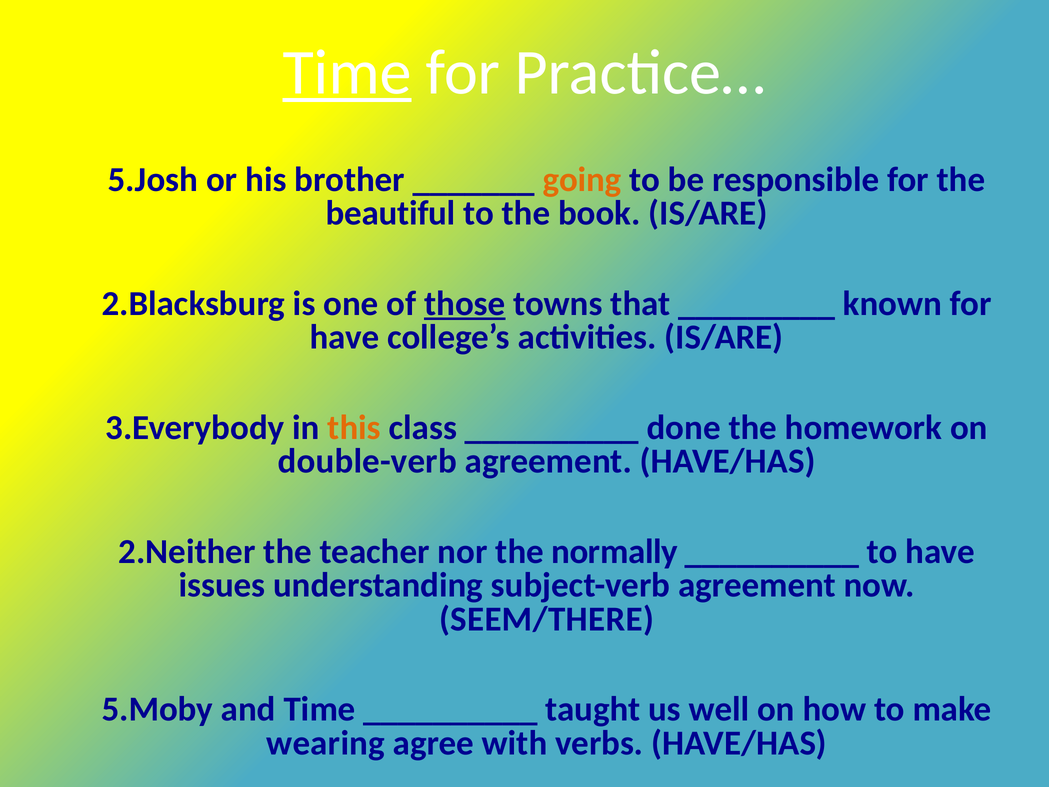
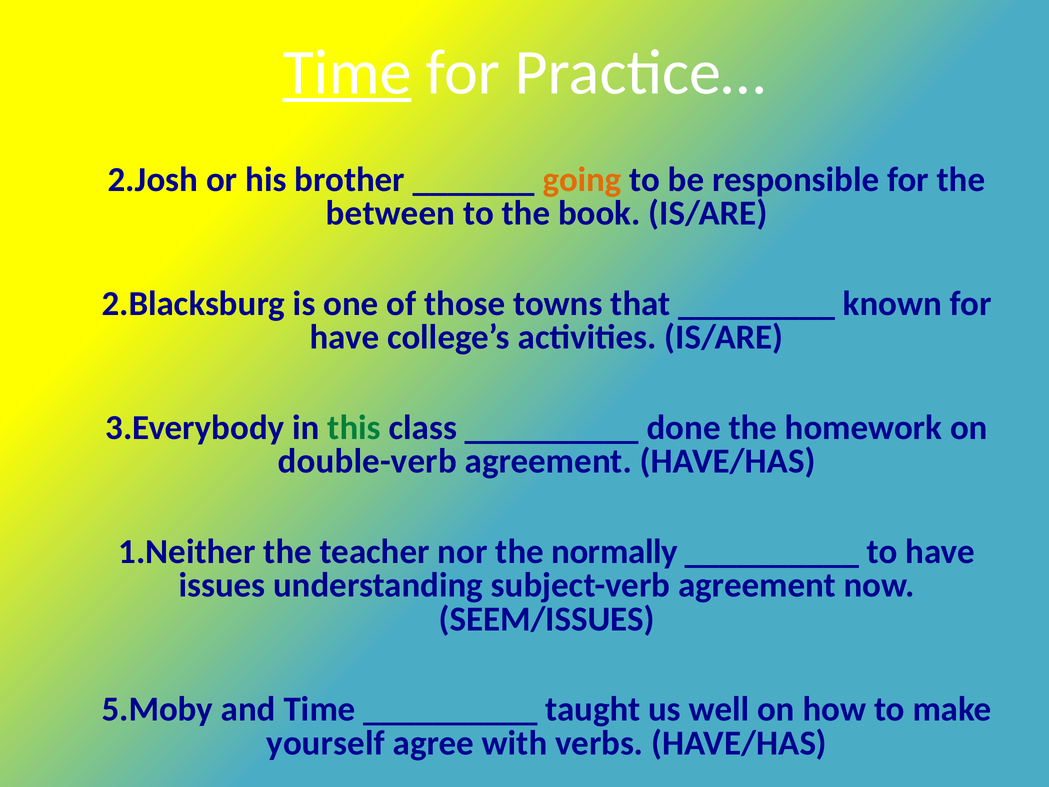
5.Josh: 5.Josh -> 2.Josh
beautiful: beautiful -> between
those underline: present -> none
this colour: orange -> green
2.Neither: 2.Neither -> 1.Neither
SEEM/THERE: SEEM/THERE -> SEEM/ISSUES
wearing: wearing -> yourself
